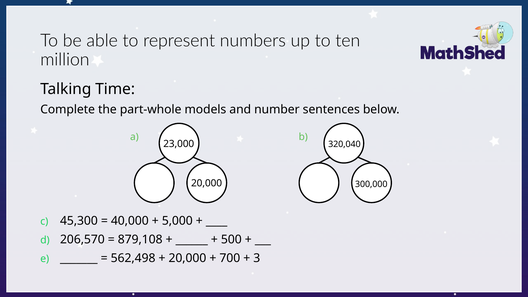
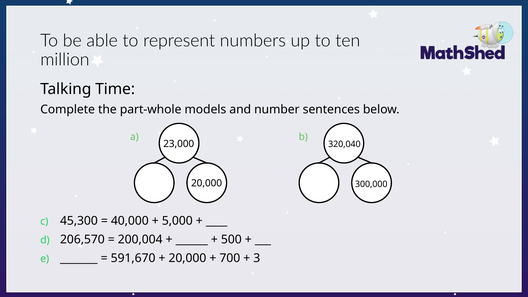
879,108: 879,108 -> 200,004
562,498: 562,498 -> 591,670
